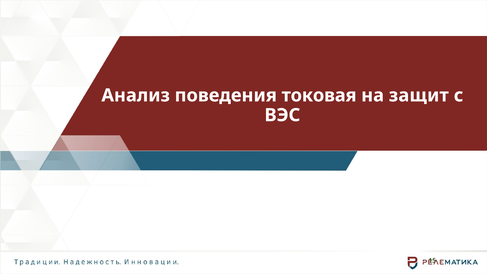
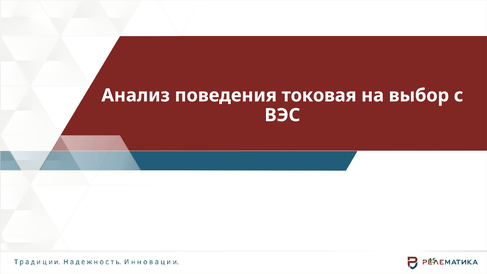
защит: защит -> выбор
